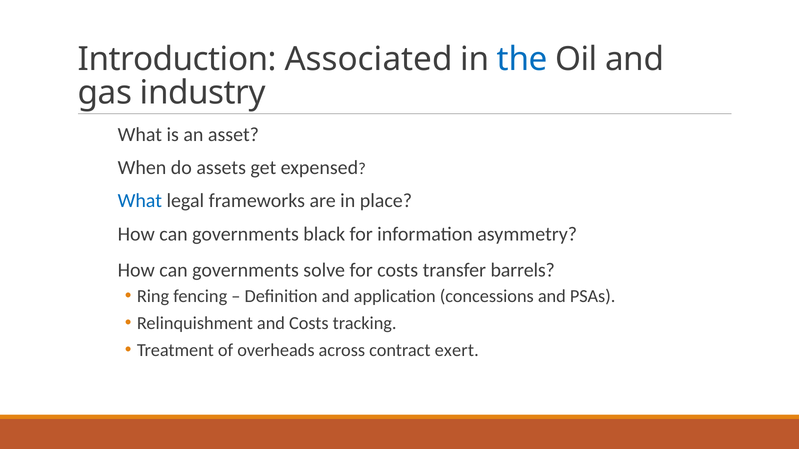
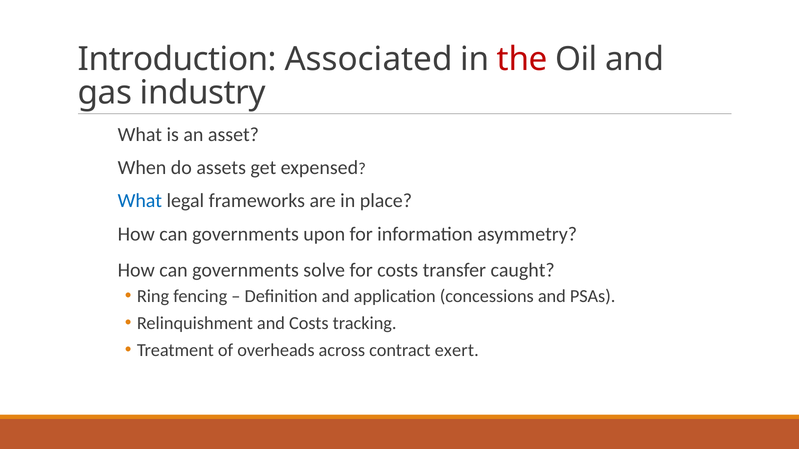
the colour: blue -> red
black: black -> upon
barrels: barrels -> caught
